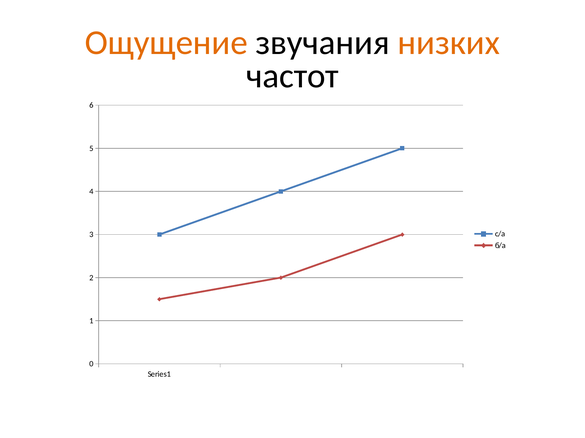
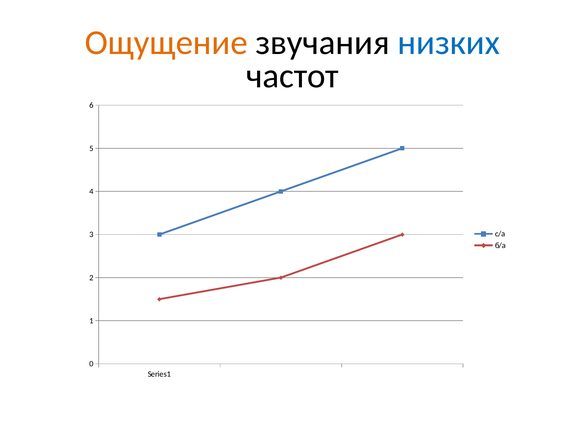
низких colour: orange -> blue
